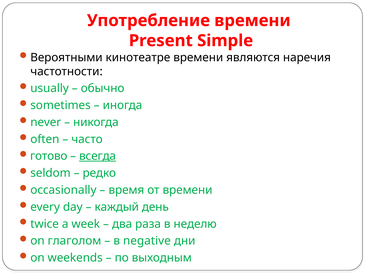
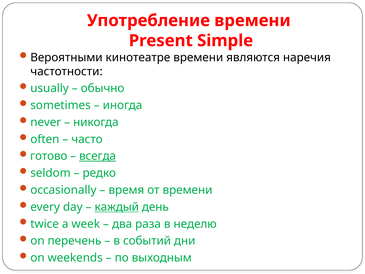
каждый underline: none -> present
глаголом: глаголом -> перечень
negative: negative -> событий
